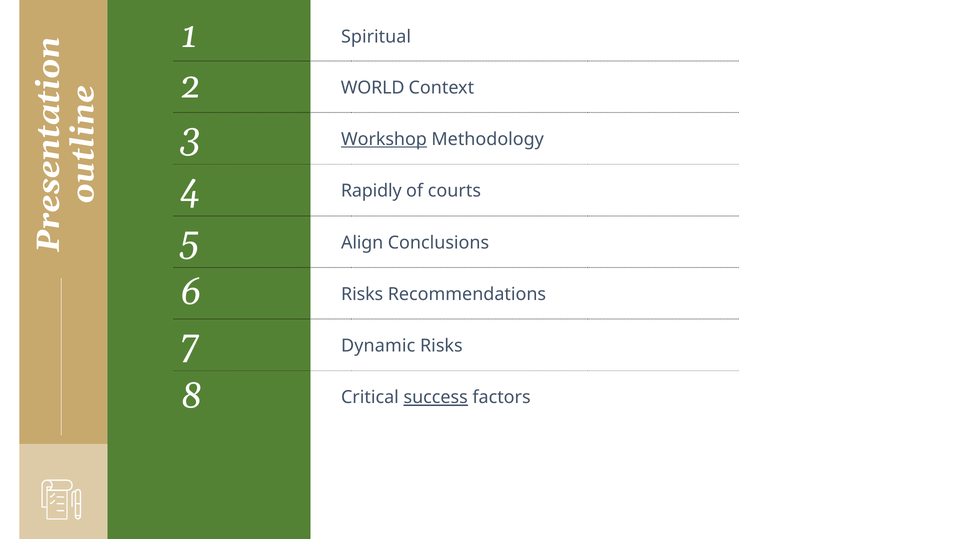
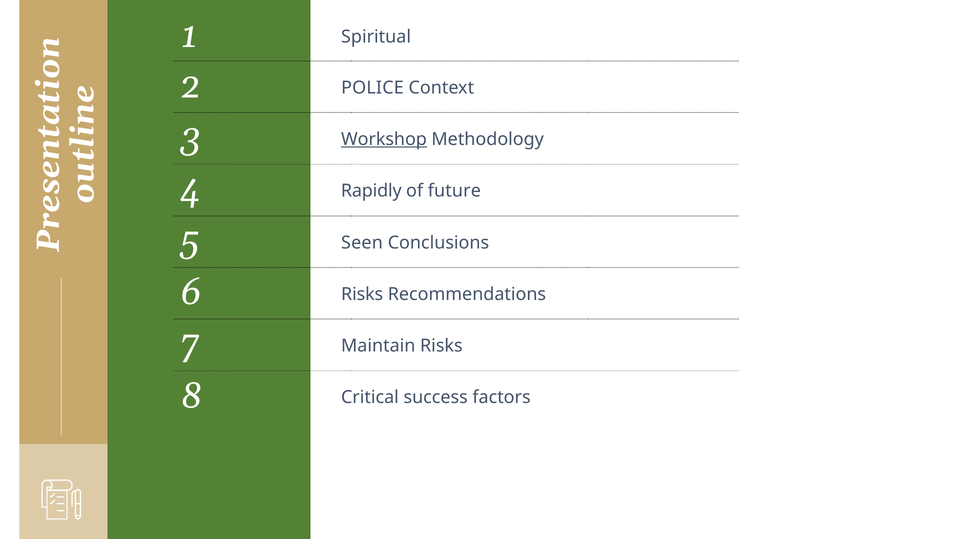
WORLD: WORLD -> POLICE
courts: courts -> future
Align: Align -> Seen
Dynamic: Dynamic -> Maintain
success underline: present -> none
